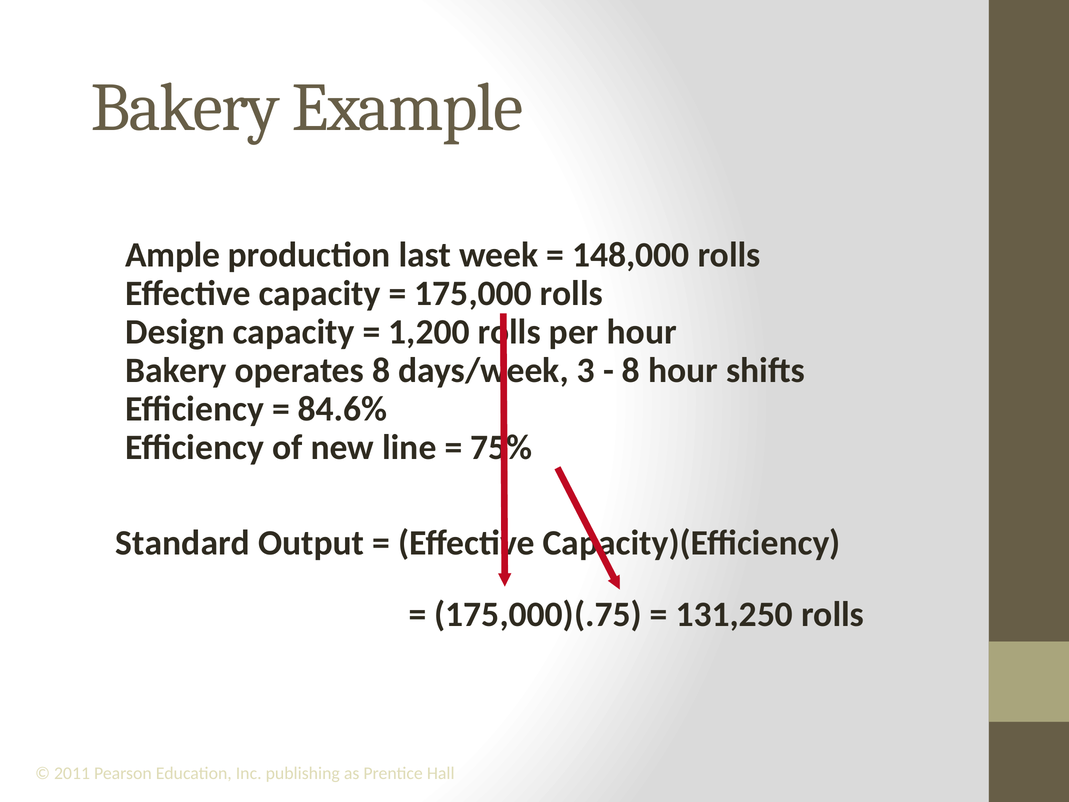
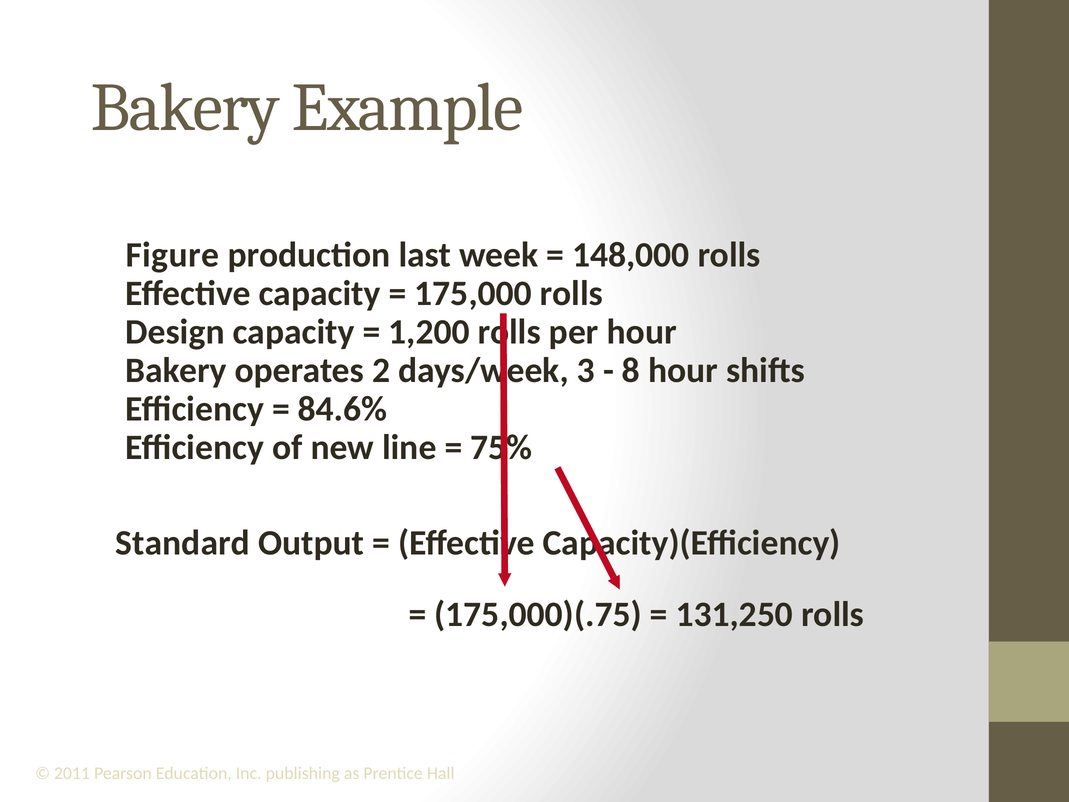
Ample: Ample -> Figure
operates 8: 8 -> 2
